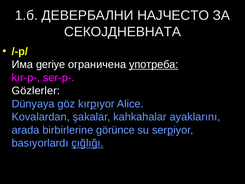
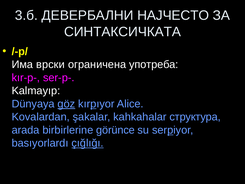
1.б: 1.б -> 3.б
СЕКОЈДНЕВНАТА: СЕКОЈДНЕВНАТА -> СИНТАКСИЧКАТА
geriye: geriye -> врски
употреба underline: present -> none
Gözlerler: Gözlerler -> Kalmayıp
göz underline: none -> present
ayaklarını: ayaklarını -> структура
